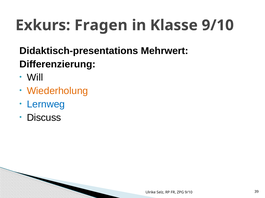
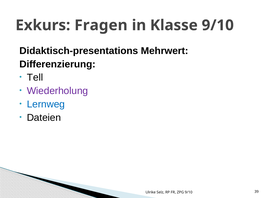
Will: Will -> Tell
Wiederholung colour: orange -> purple
Discuss: Discuss -> Dateien
